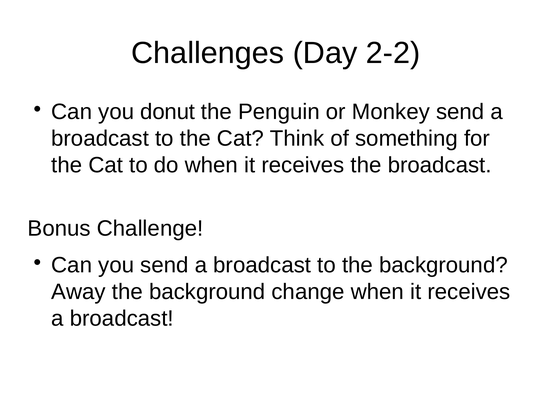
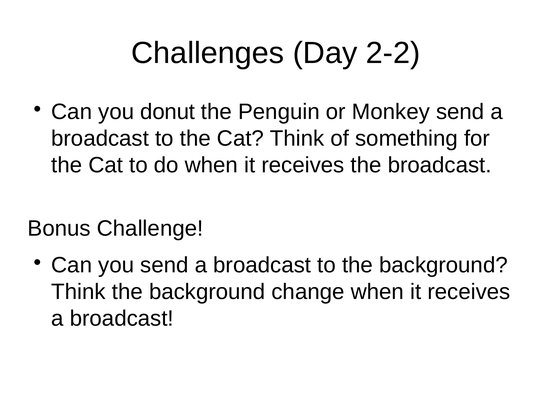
Away at (78, 292): Away -> Think
